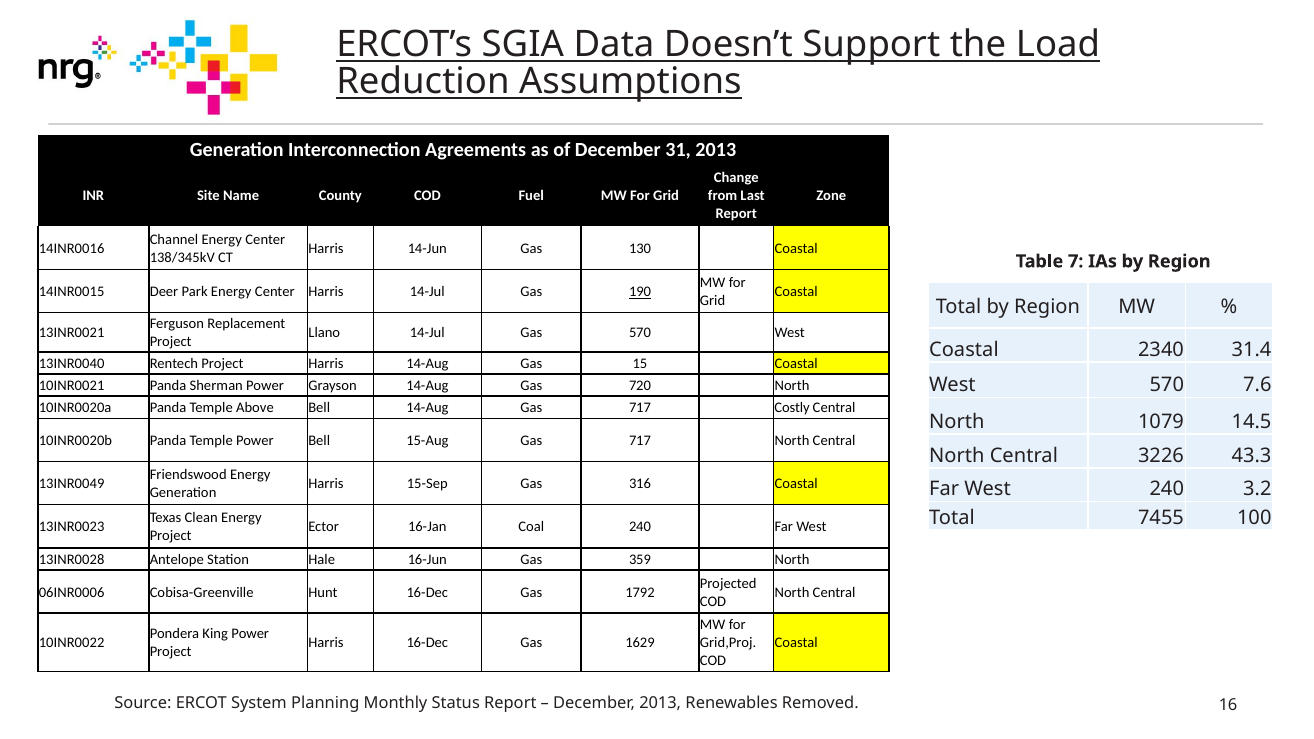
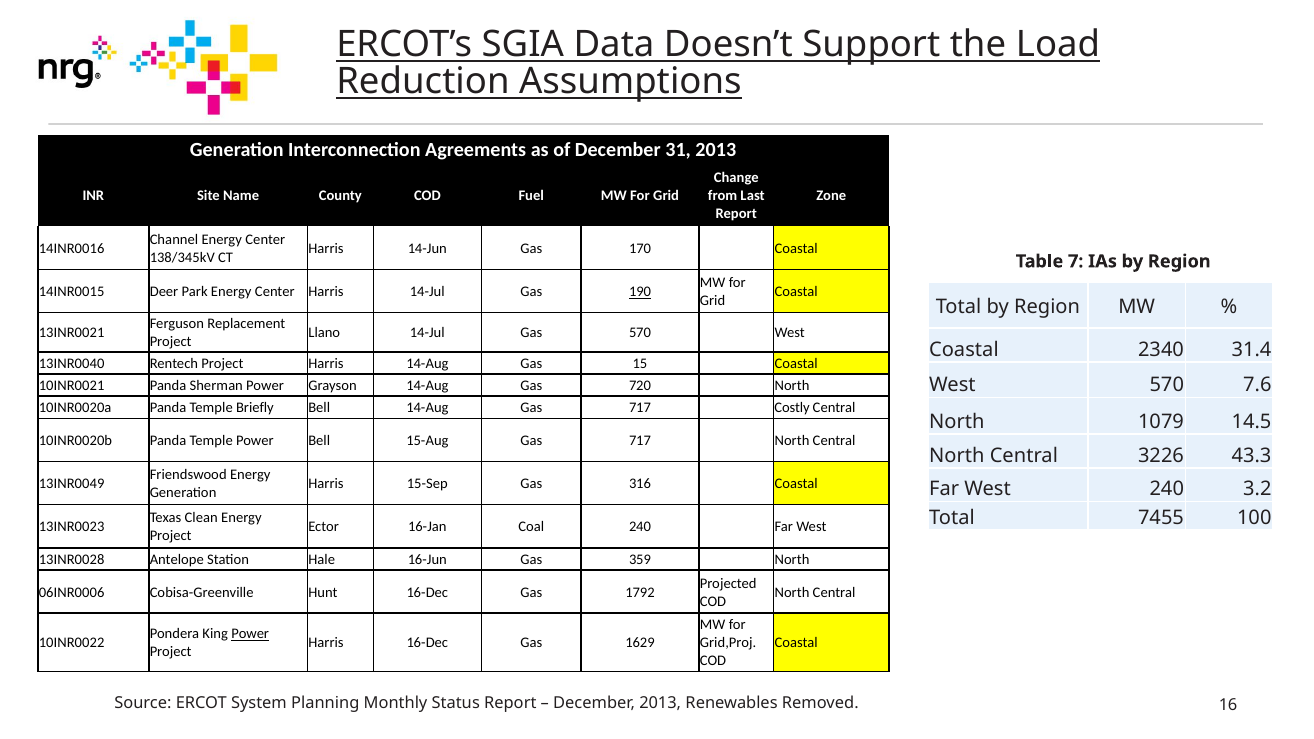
130: 130 -> 170
Above: Above -> Briefly
Power at (250, 634) underline: none -> present
